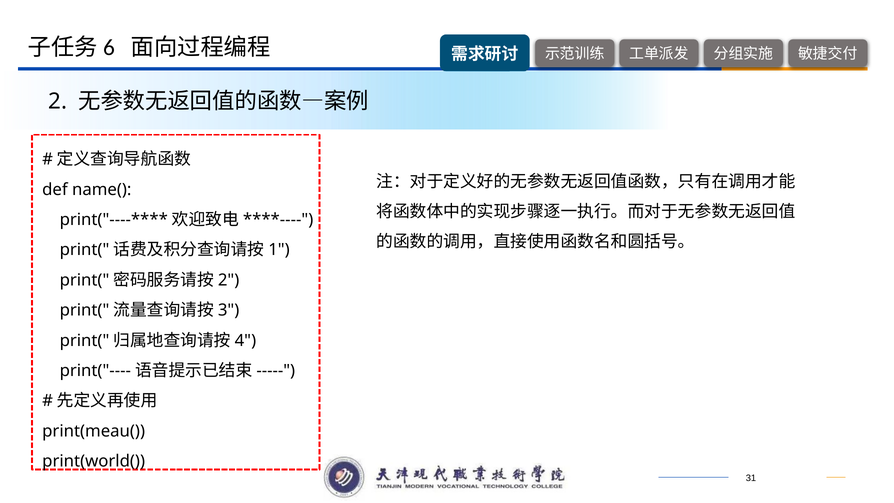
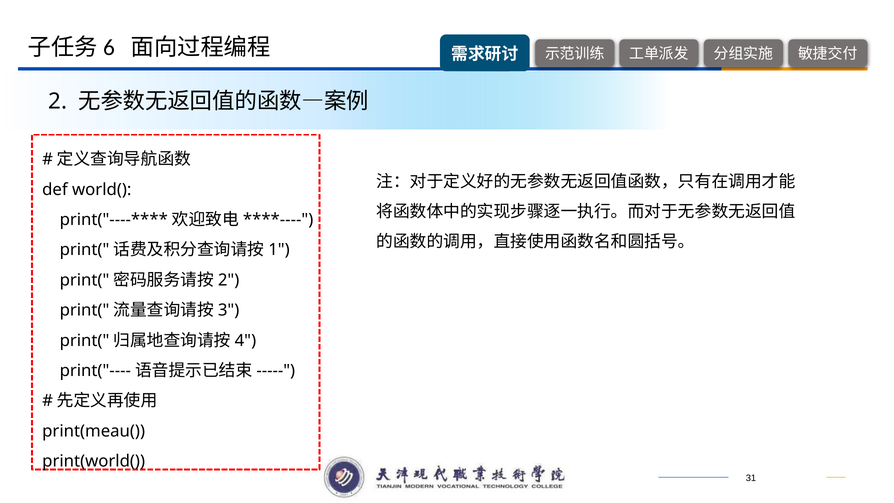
name(: name( -> world(
